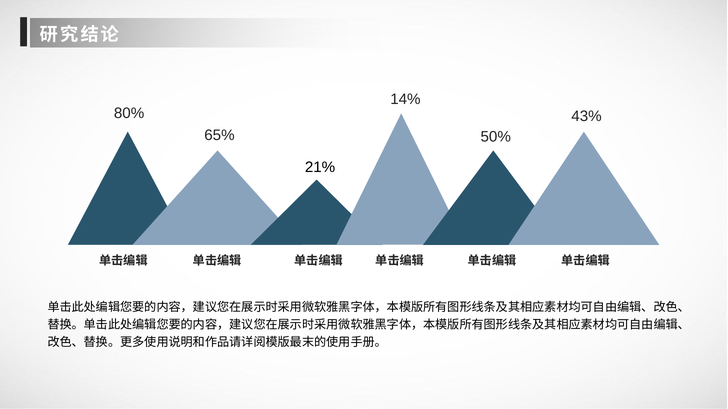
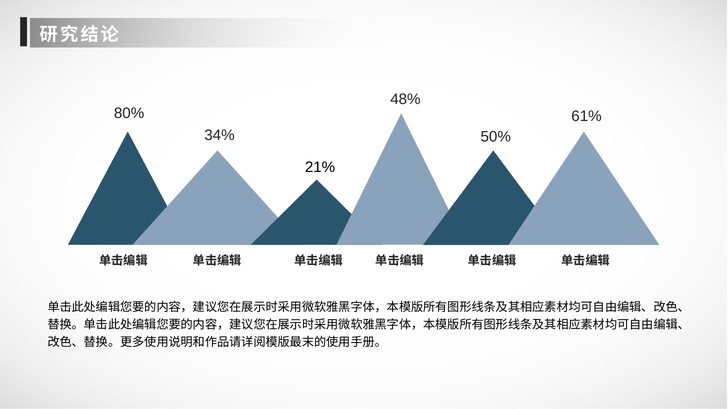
14%: 14% -> 48%
43%: 43% -> 61%
65%: 65% -> 34%
